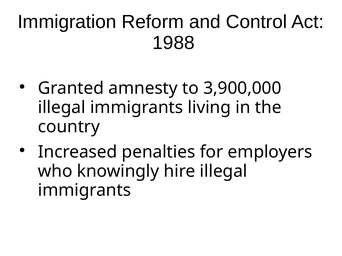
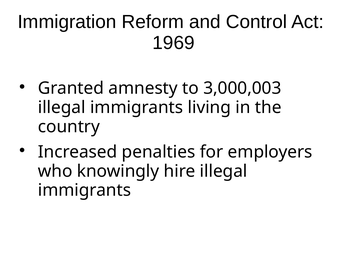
1988: 1988 -> 1969
3,900,000: 3,900,000 -> 3,000,003
